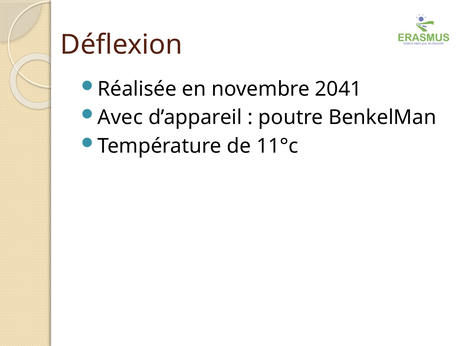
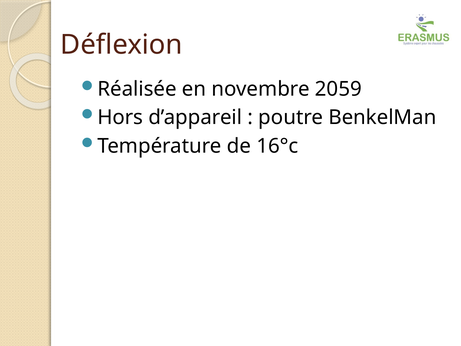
2041: 2041 -> 2059
Avec: Avec -> Hors
11°c: 11°c -> 16°c
